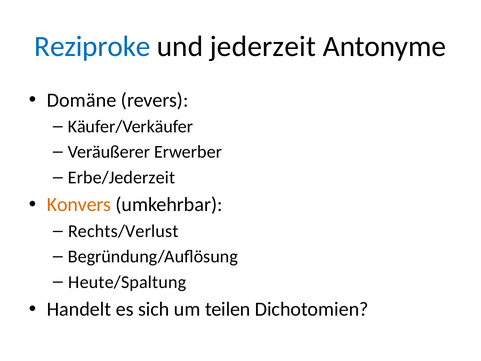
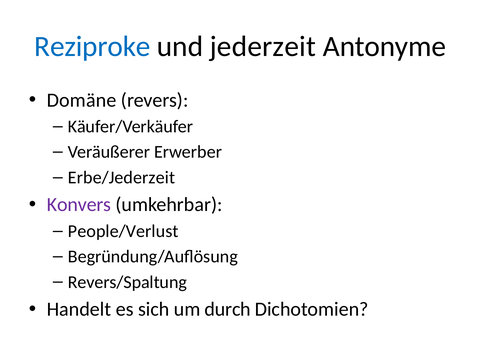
Konvers colour: orange -> purple
Rechts/Verlust: Rechts/Verlust -> People/Verlust
Heute/Spaltung: Heute/Spaltung -> Revers/Spaltung
teilen: teilen -> durch
